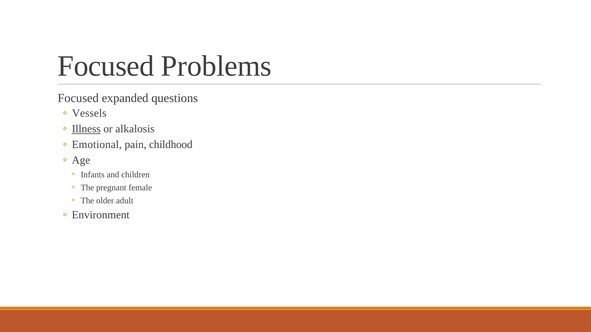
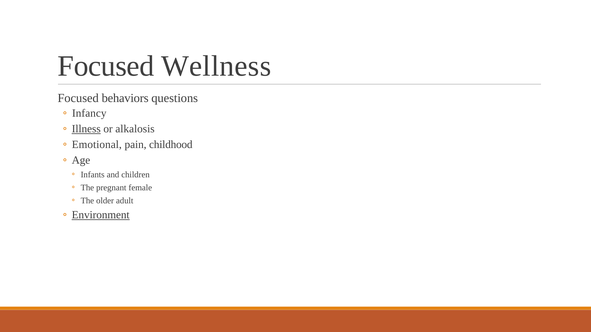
Problems: Problems -> Wellness
expanded: expanded -> behaviors
Vessels: Vessels -> Infancy
Environment underline: none -> present
